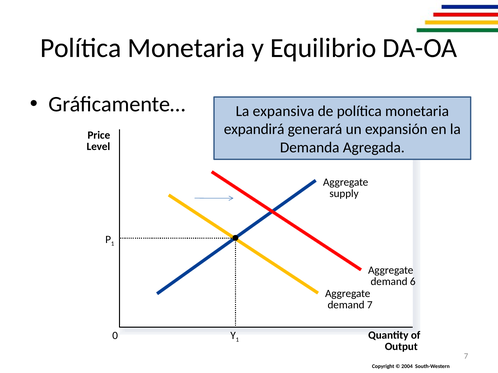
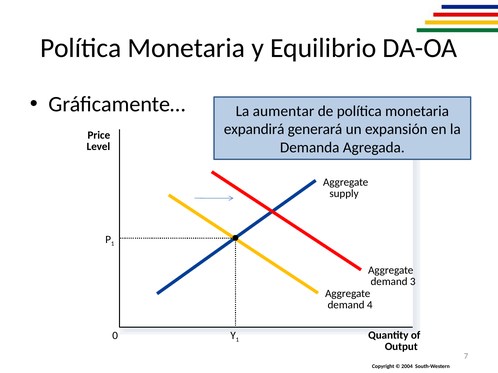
expansiva: expansiva -> aumentar
6: 6 -> 3
demand 7: 7 -> 4
